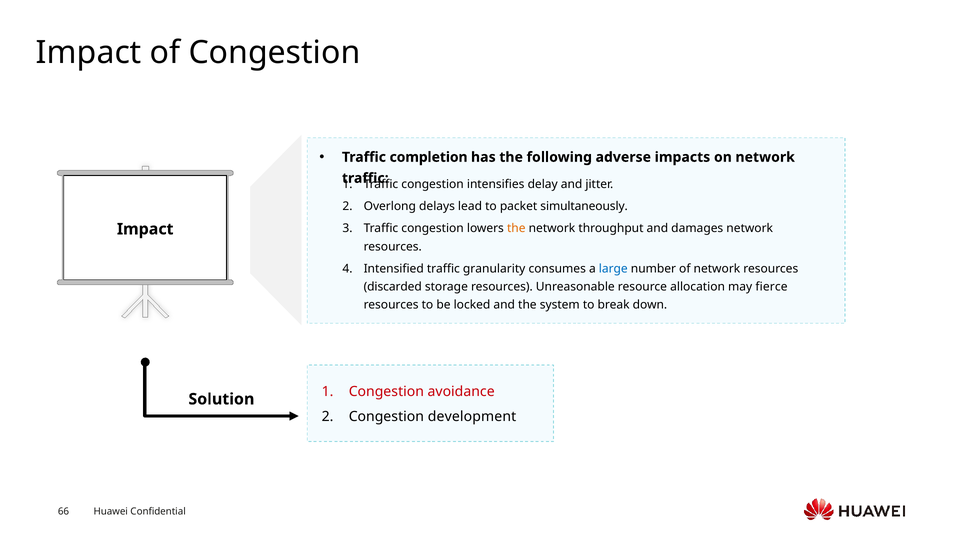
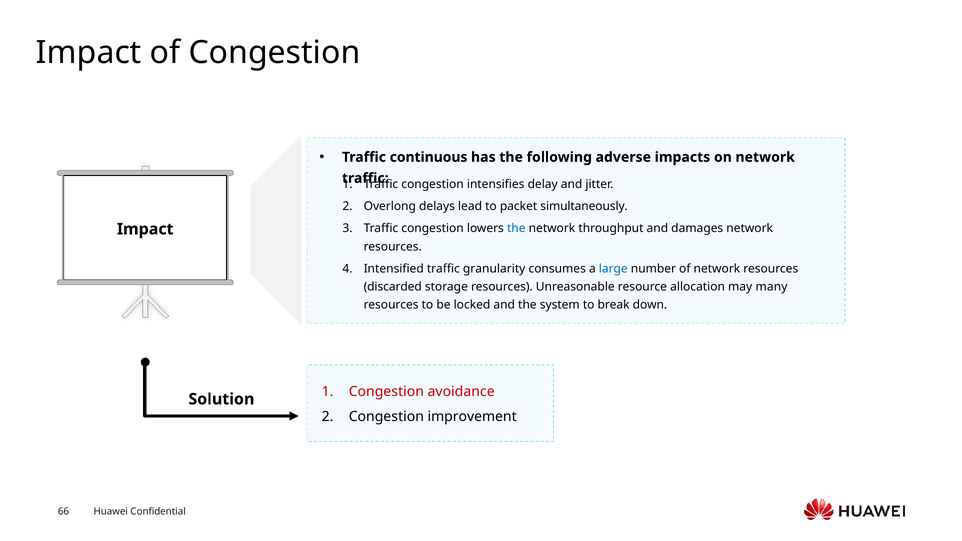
completion: completion -> continuous
the at (516, 229) colour: orange -> blue
fierce: fierce -> many
development: development -> improvement
